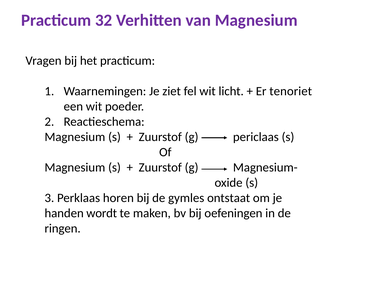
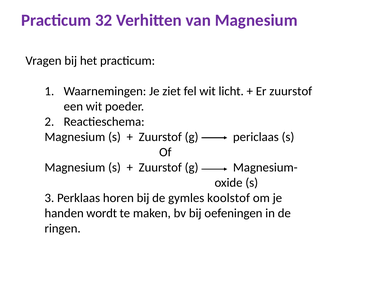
Er tenoriet: tenoriet -> zuurstof
ontstaat: ontstaat -> koolstof
